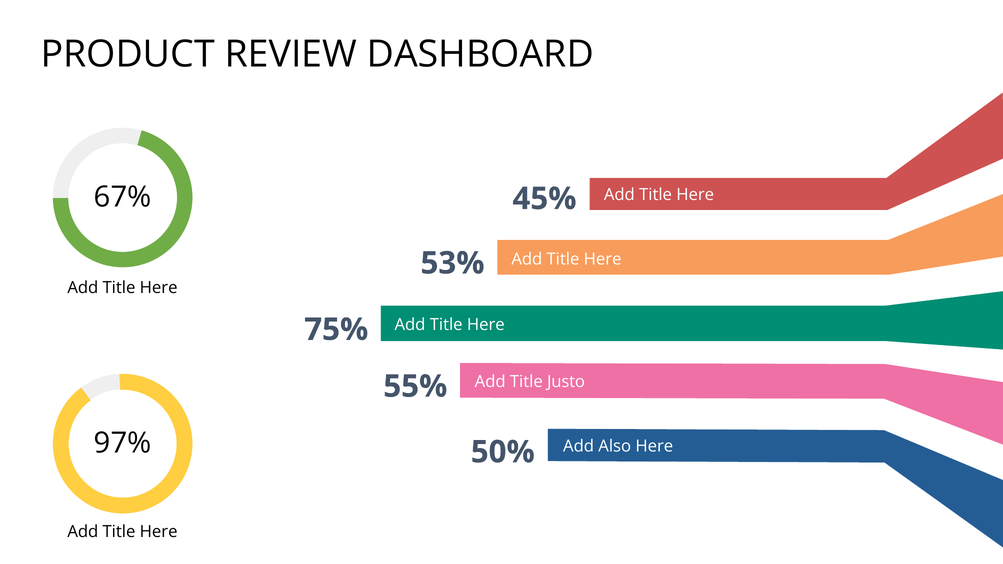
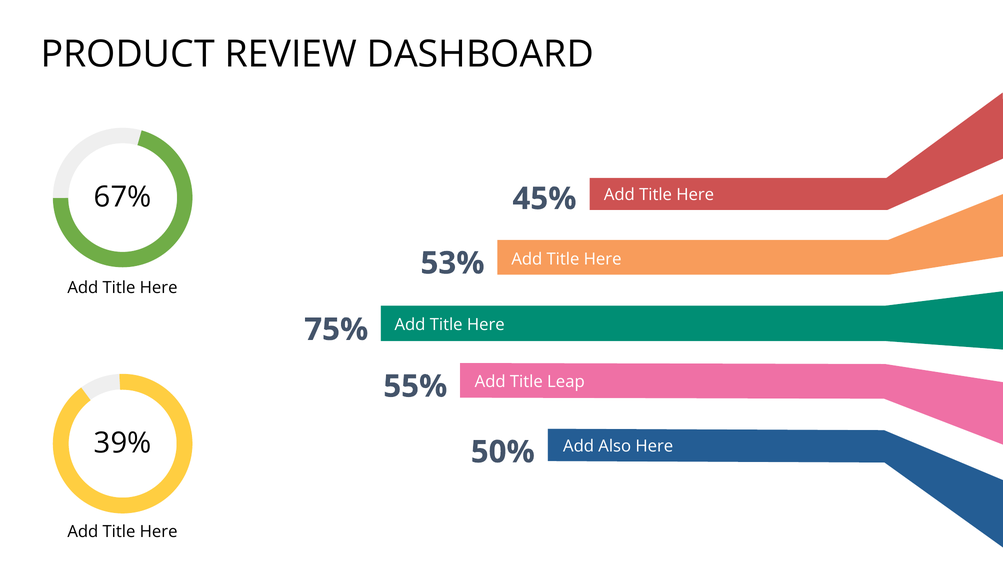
Justo: Justo -> Leap
97%: 97% -> 39%
